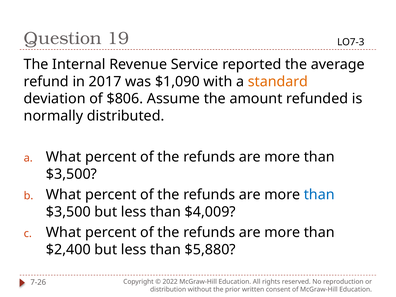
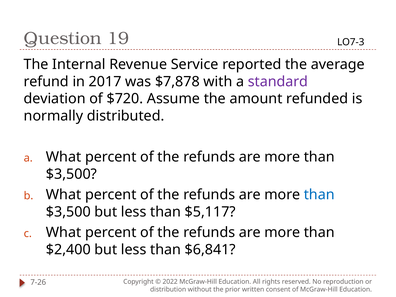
$1,090: $1,090 -> $7,878
standard colour: orange -> purple
$806: $806 -> $720
$4,009: $4,009 -> $5,117
$5,880: $5,880 -> $6,841
